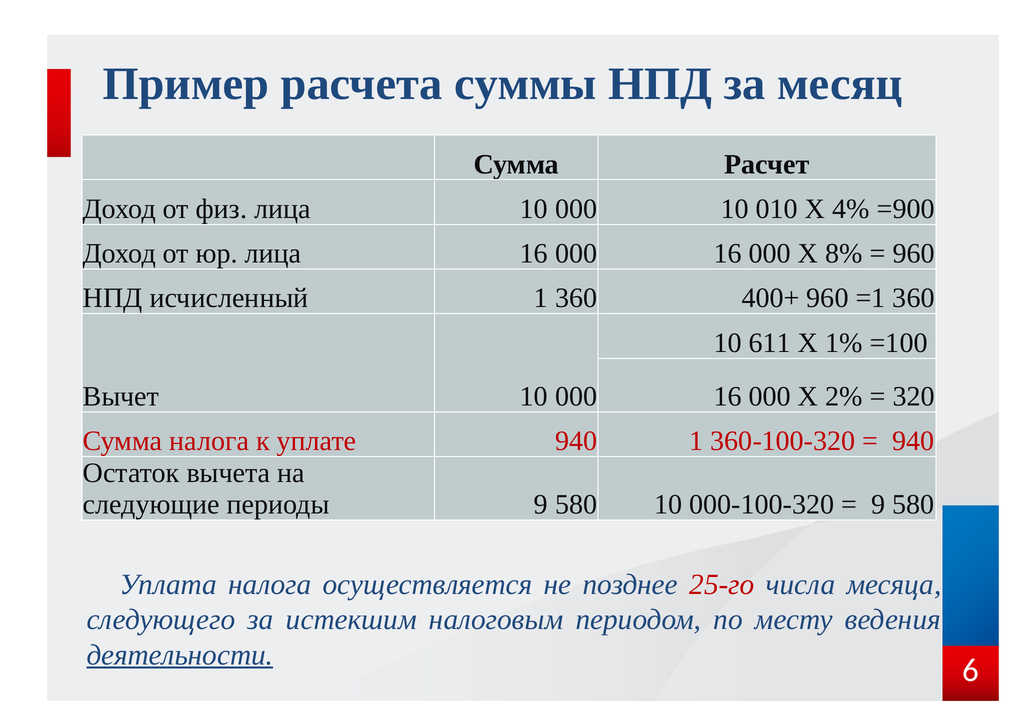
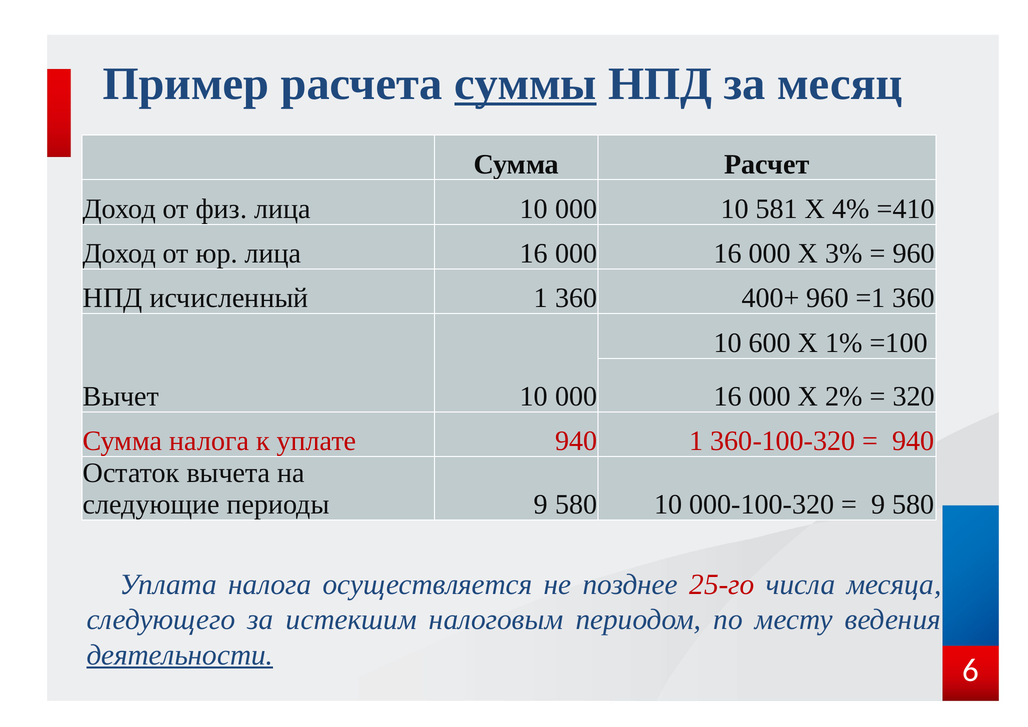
суммы underline: none -> present
010: 010 -> 581
=900: =900 -> =410
8%: 8% -> 3%
611: 611 -> 600
